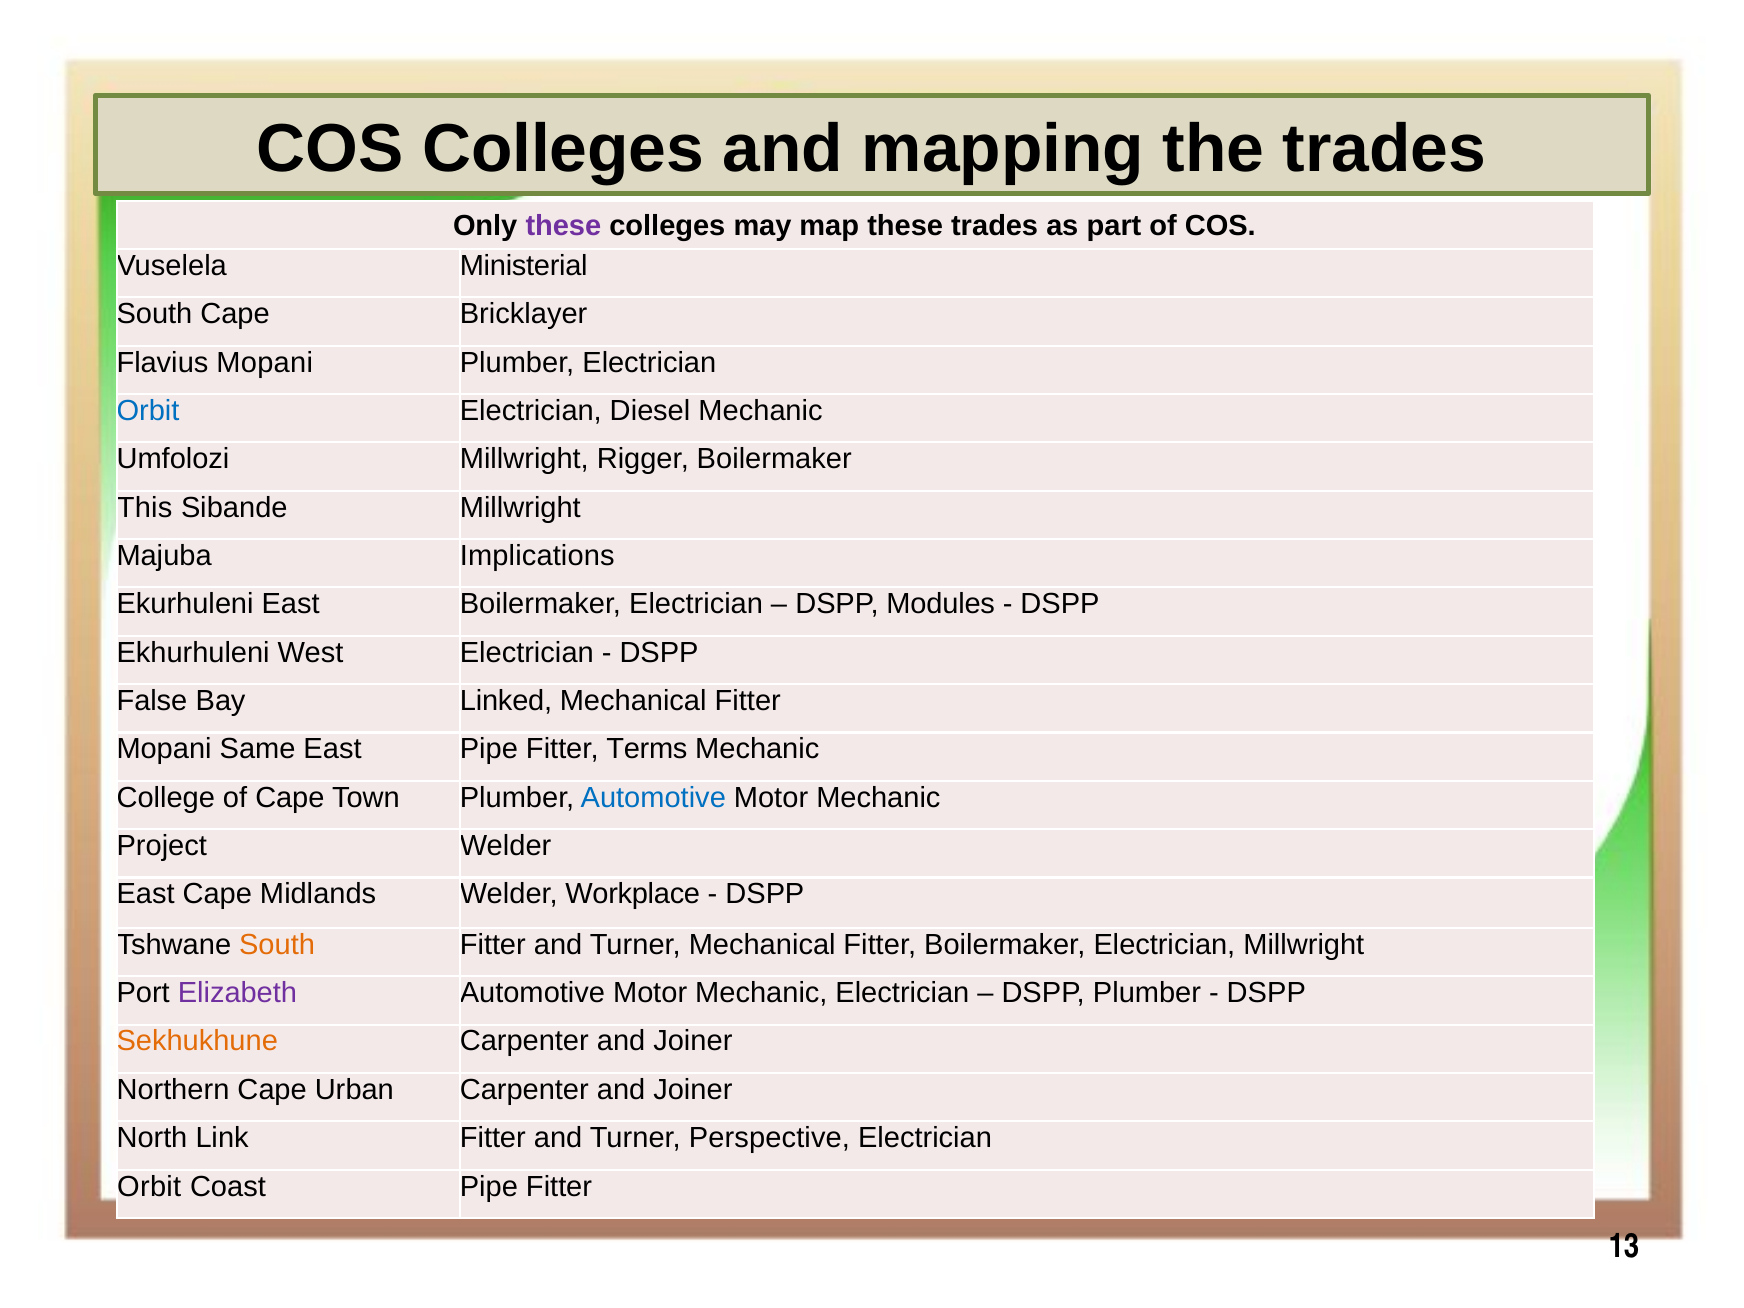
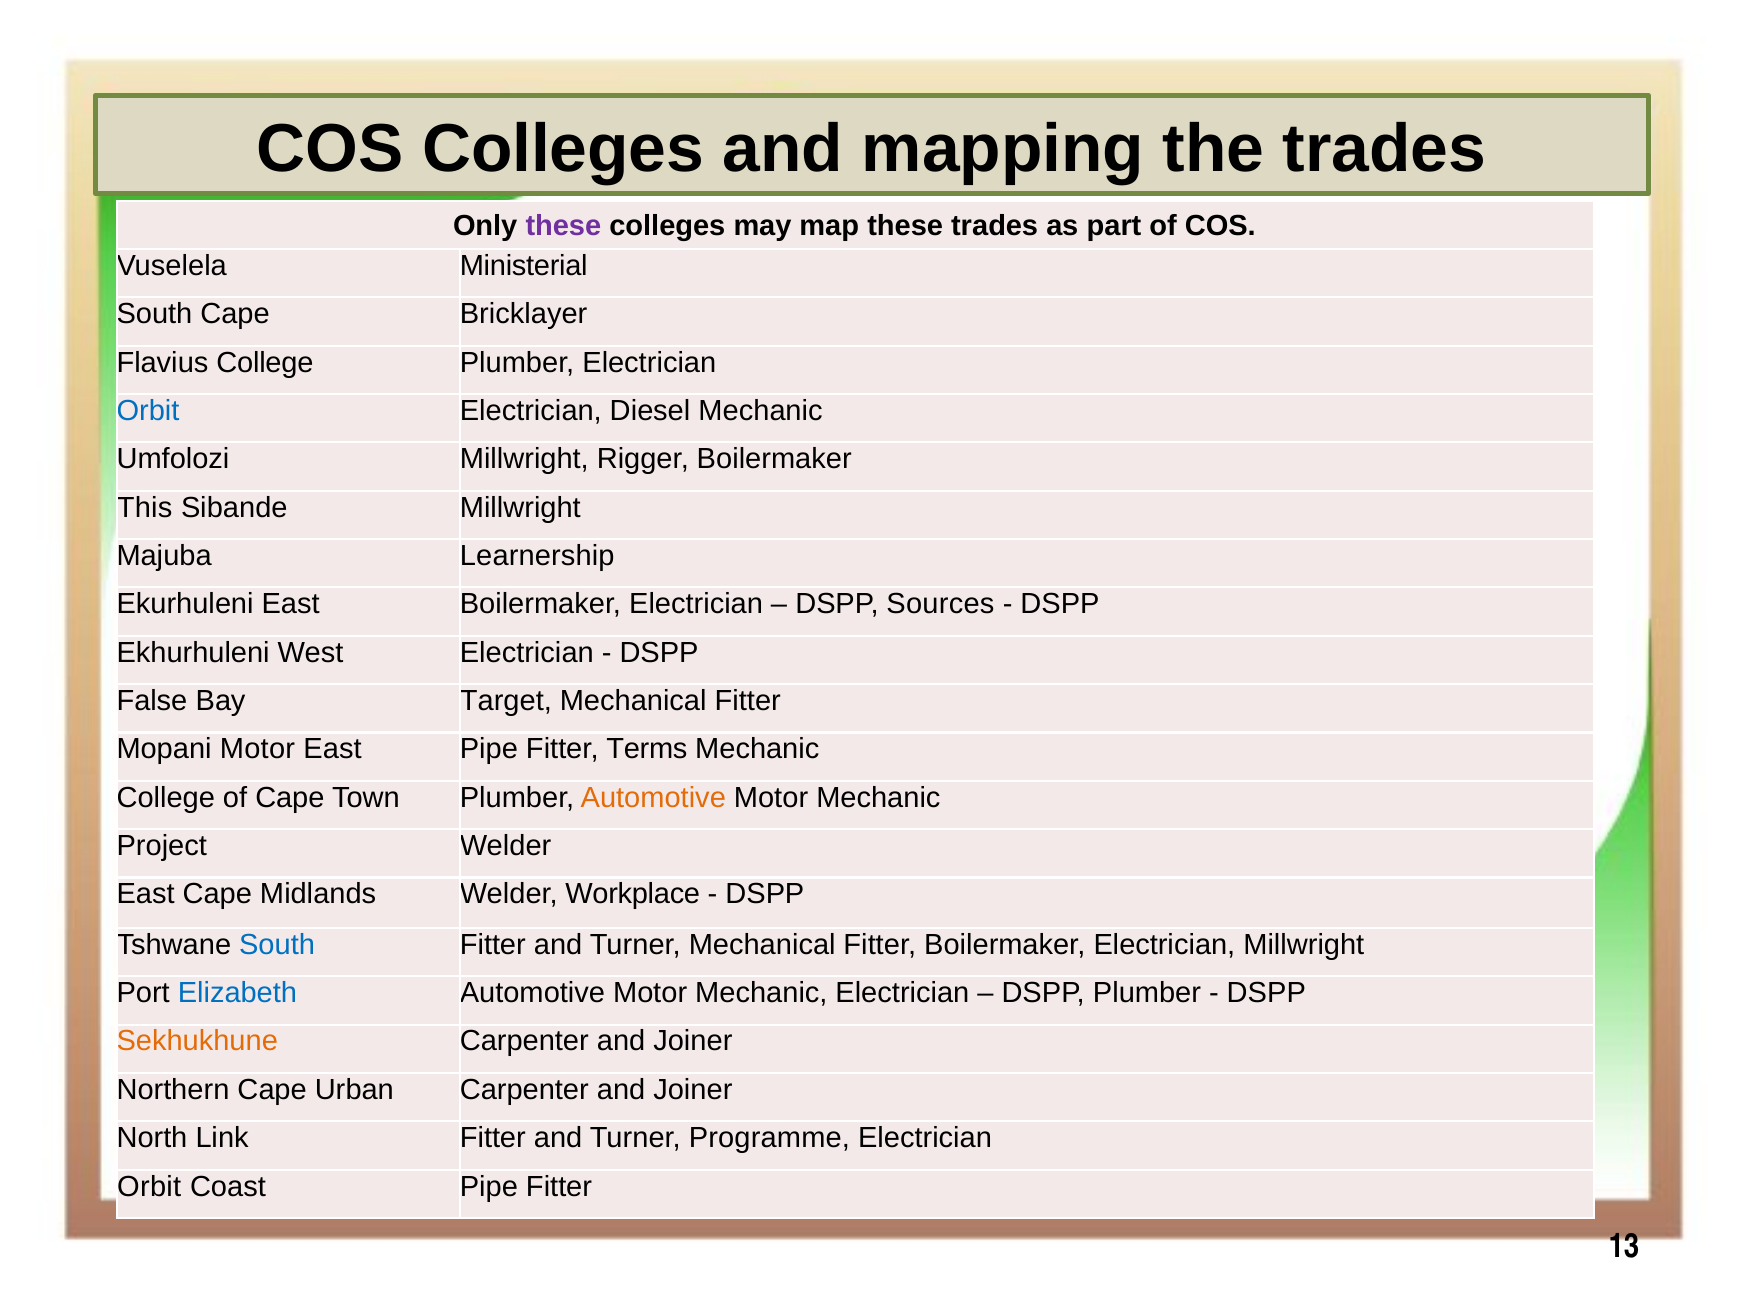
Flavius Mopani: Mopani -> College
Implications: Implications -> Learnership
Modules: Modules -> Sources
Linked: Linked -> Target
Mopani Same: Same -> Motor
Automotive at (653, 798) colour: blue -> orange
South at (277, 945) colour: orange -> blue
Elizabeth colour: purple -> blue
Perspective: Perspective -> Programme
